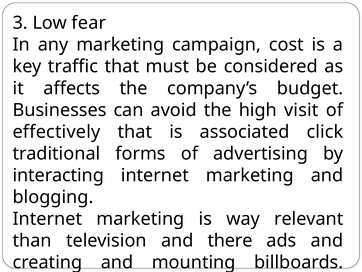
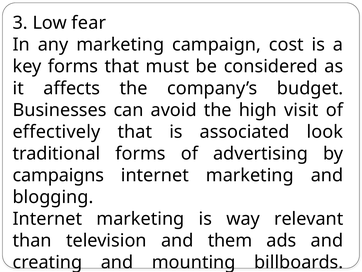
key traffic: traffic -> forms
click: click -> look
interacting: interacting -> campaigns
there: there -> them
